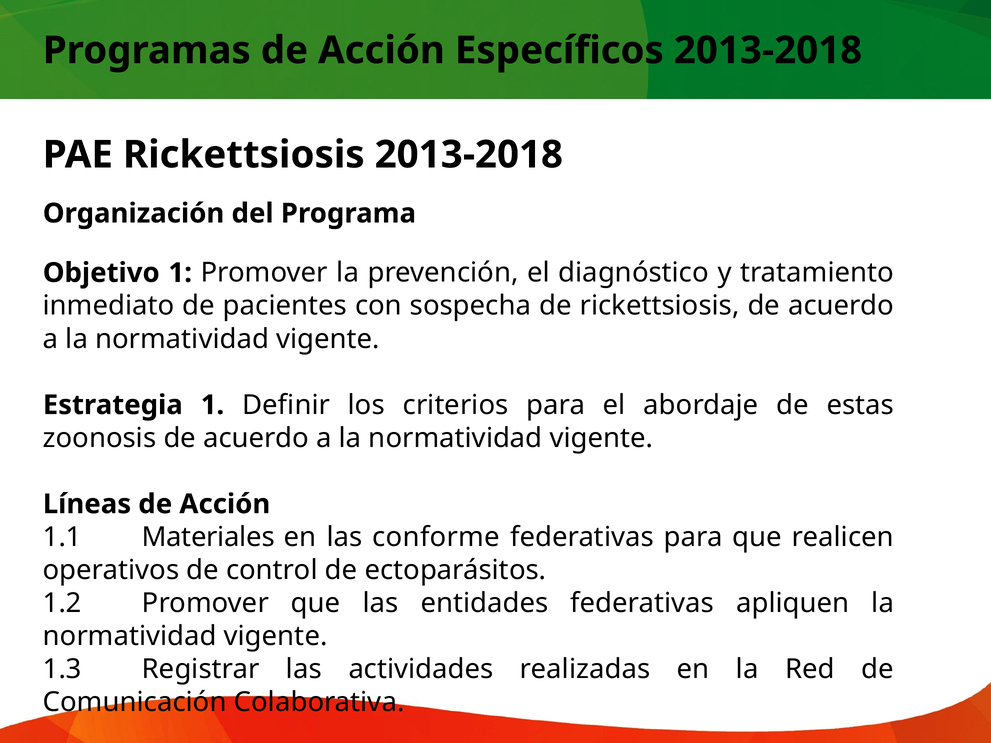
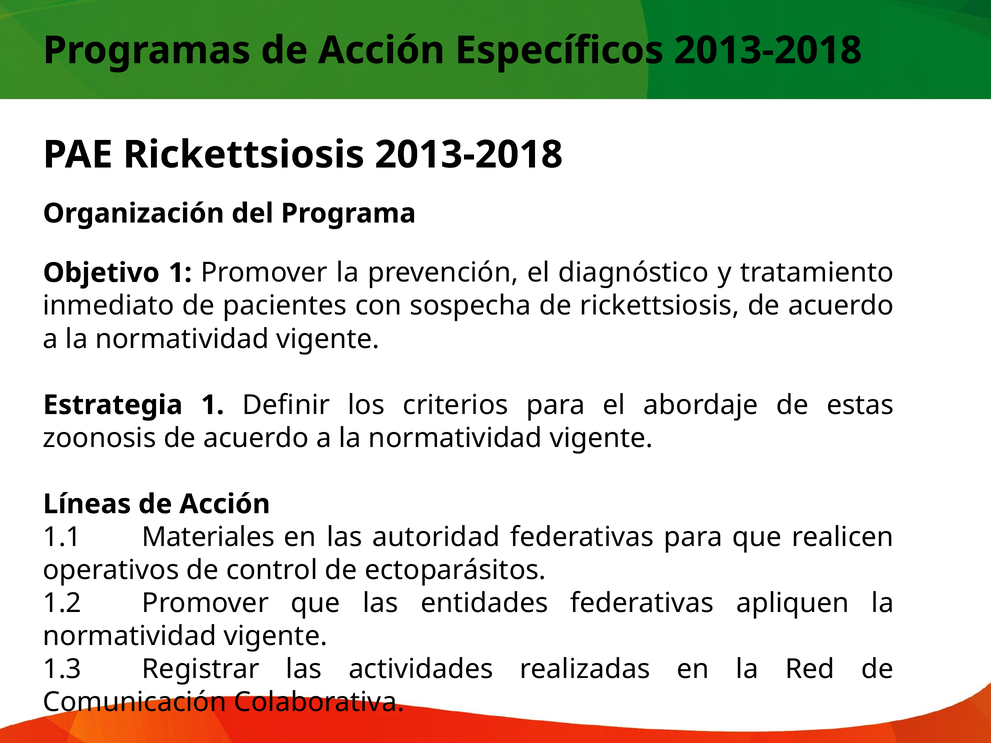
conforme: conforme -> autoridad
